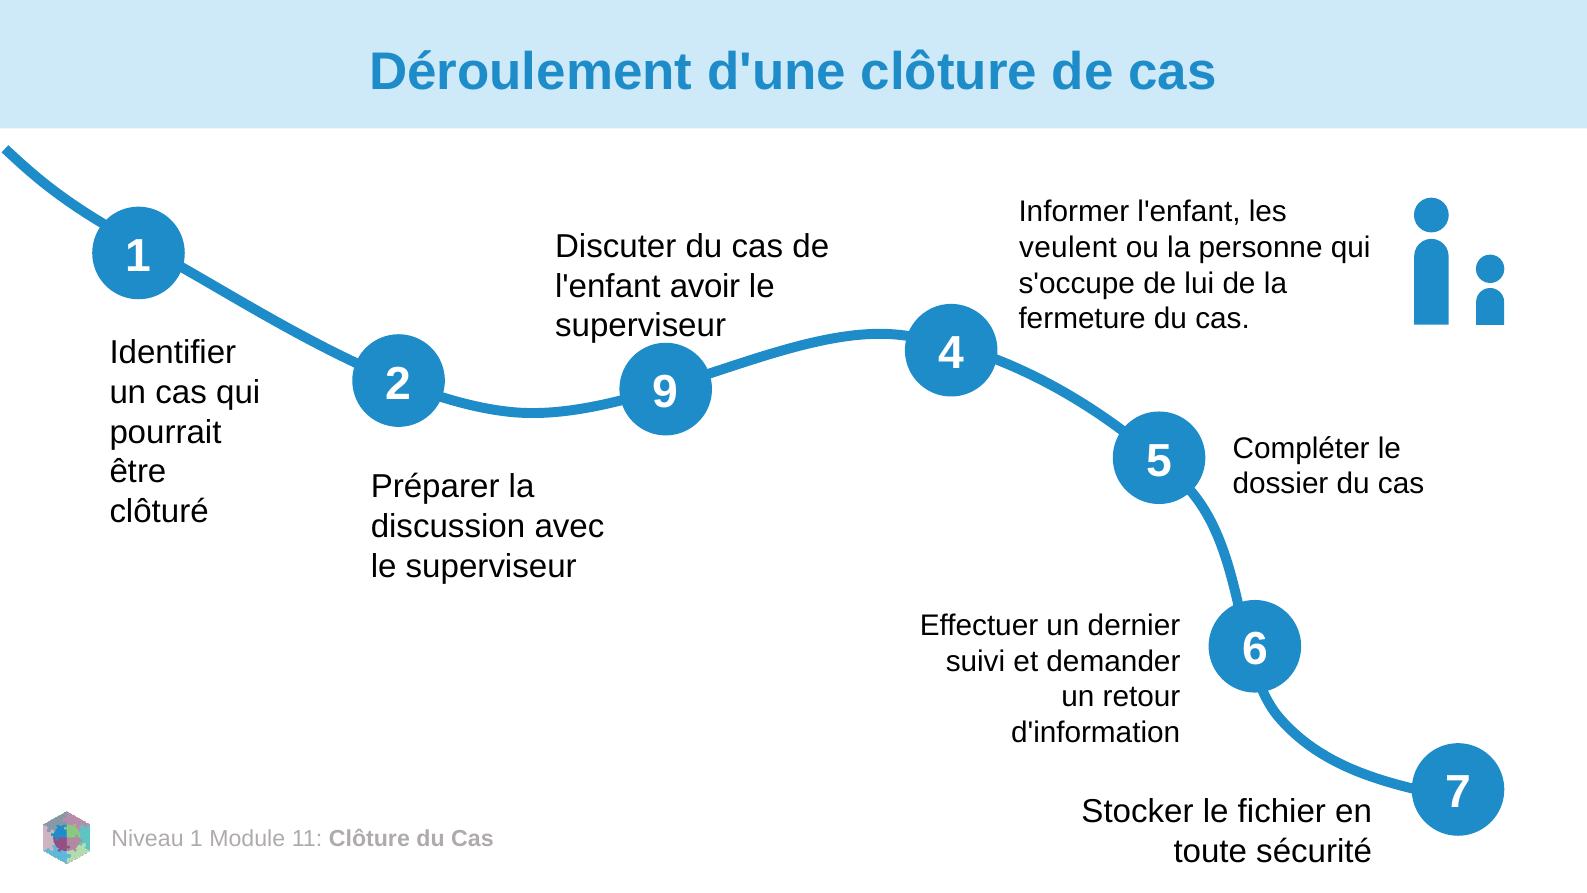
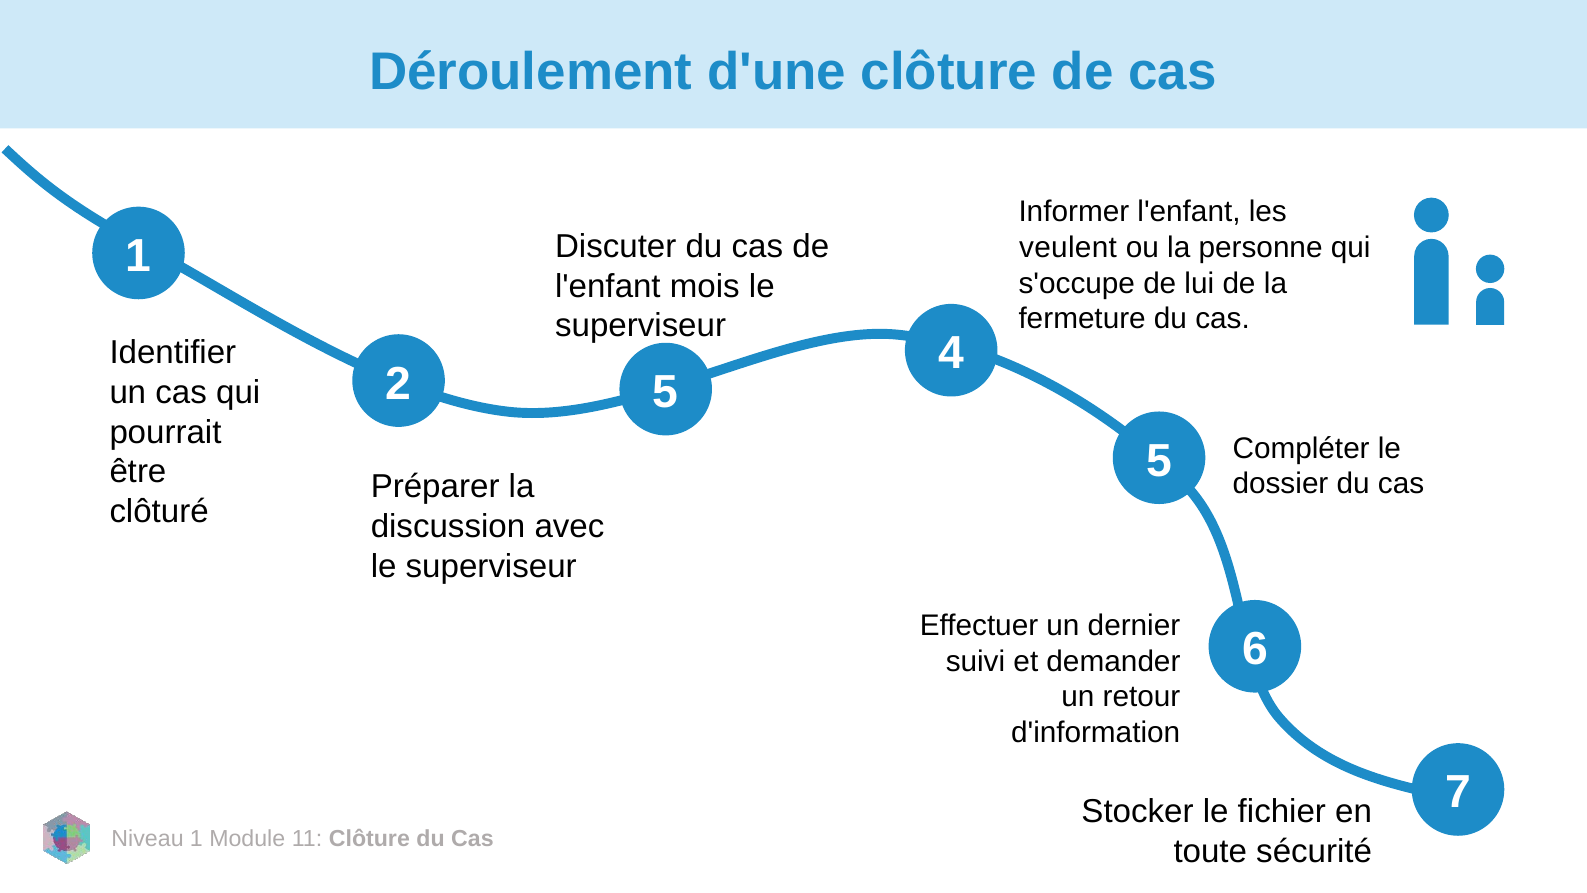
avoir: avoir -> mois
2 9: 9 -> 5
